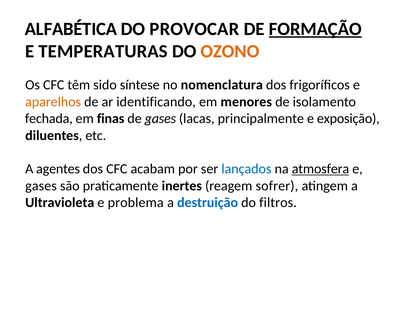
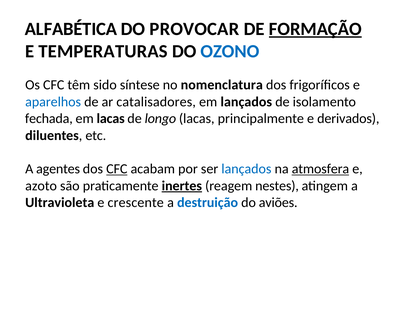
OZONO colour: orange -> blue
aparelhos colour: orange -> blue
identificando: identificando -> catalisadores
em menores: menores -> lançados
em finas: finas -> lacas
de gases: gases -> longo
exposição: exposição -> derivados
CFC at (117, 169) underline: none -> present
gases at (41, 186): gases -> azoto
inertes underline: none -> present
sofrer: sofrer -> nestes
problema: problema -> crescente
filtros: filtros -> aviões
